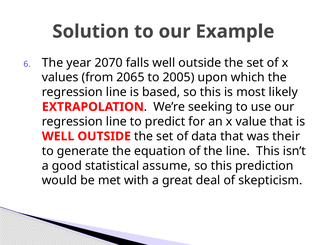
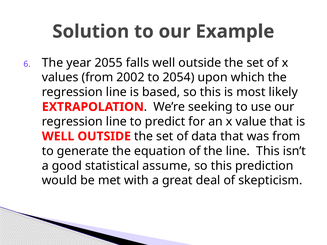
2070: 2070 -> 2055
2065: 2065 -> 2002
2005: 2005 -> 2054
was their: their -> from
